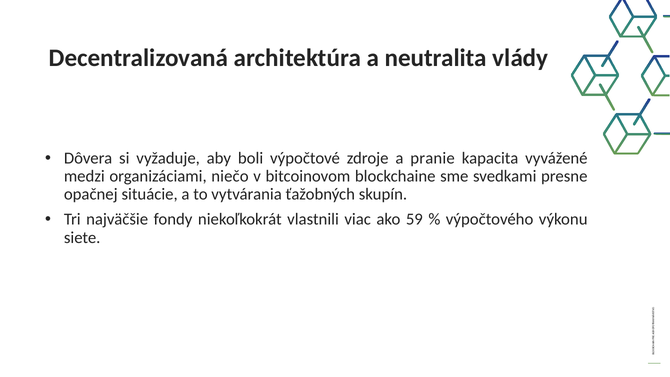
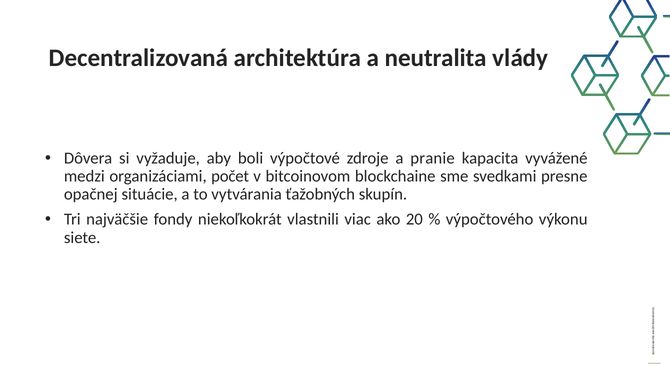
niečo: niečo -> počet
59: 59 -> 20
